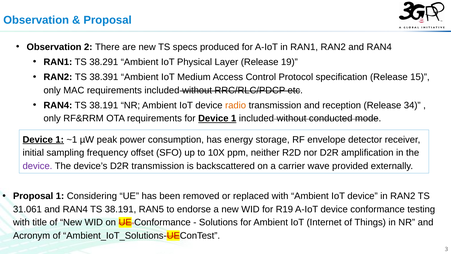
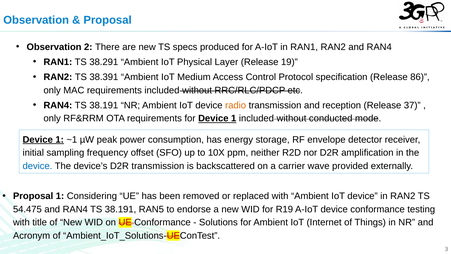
15: 15 -> 86
34: 34 -> 37
device at (37, 166) colour: purple -> blue
31.061: 31.061 -> 54.475
